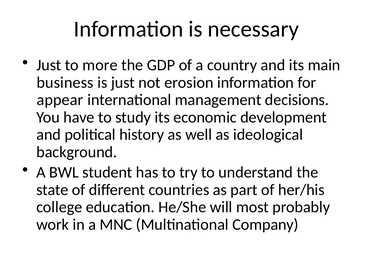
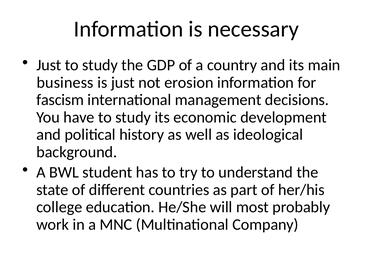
Just to more: more -> study
appear: appear -> fascism
